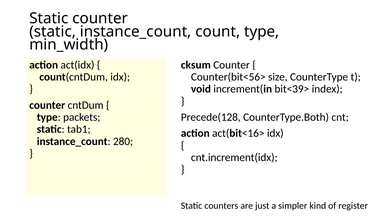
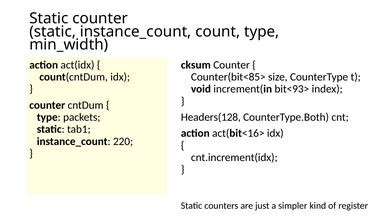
Counter(bit<56>: Counter(bit<56> -> Counter(bit<85>
bit<39>: bit<39> -> bit<93>
Precede(128: Precede(128 -> Headers(128
280: 280 -> 220
